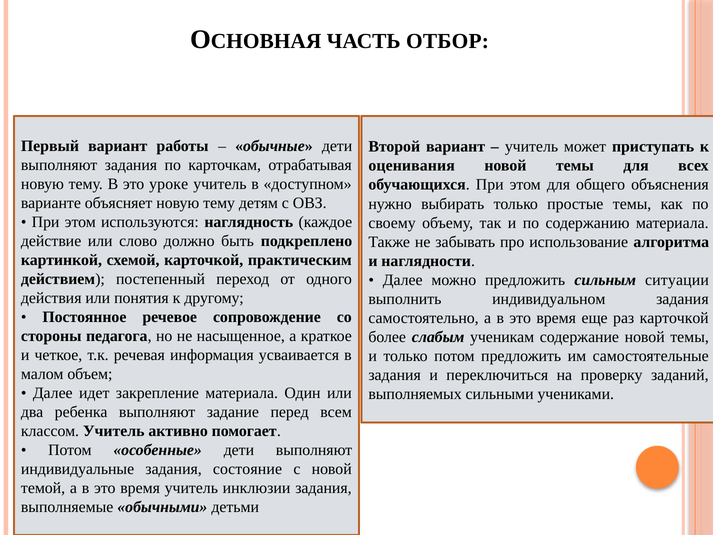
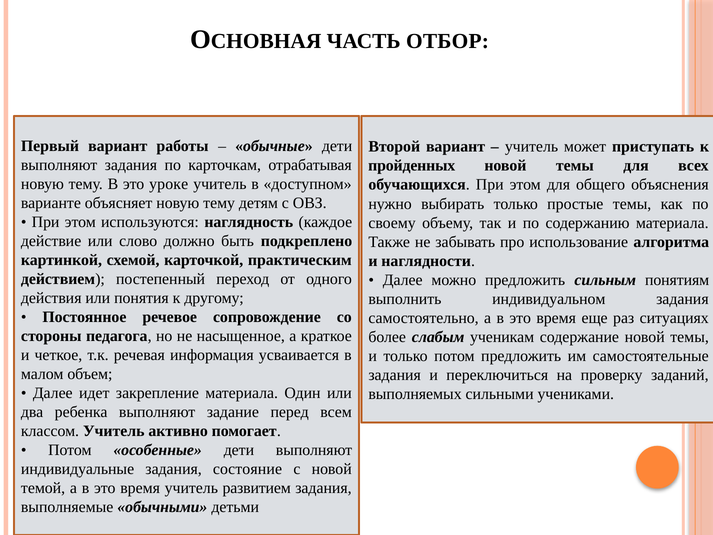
оценивания: оценивания -> пройденных
ситуации: ситуации -> понятиям
раз карточкой: карточкой -> ситуациях
инклюзии: инклюзии -> развитием
